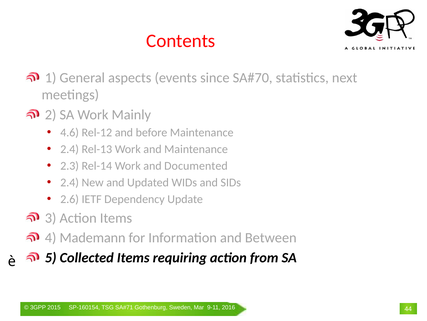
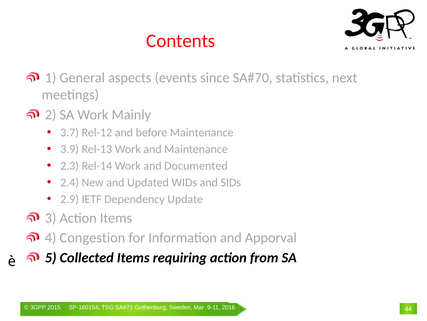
4.6: 4.6 -> 3.7
2.4 at (70, 149): 2.4 -> 3.9
2.6: 2.6 -> 2.9
Mademann: Mademann -> Congestion
Between: Between -> Apporval
